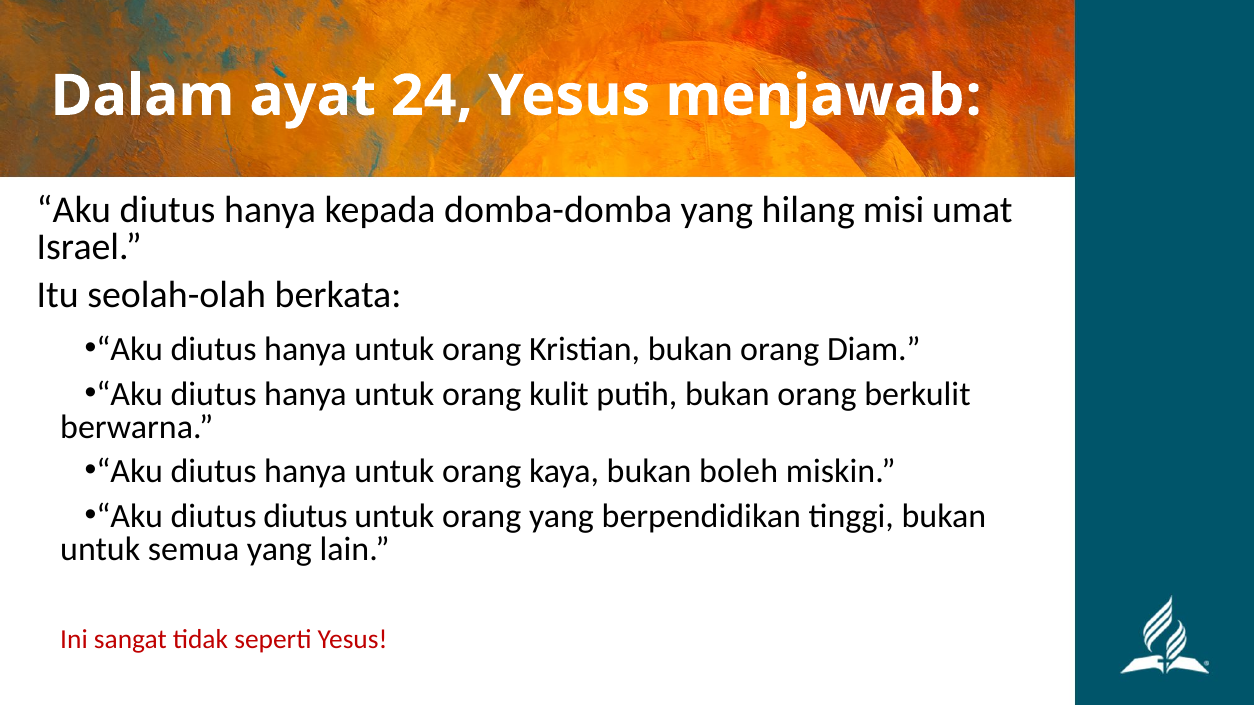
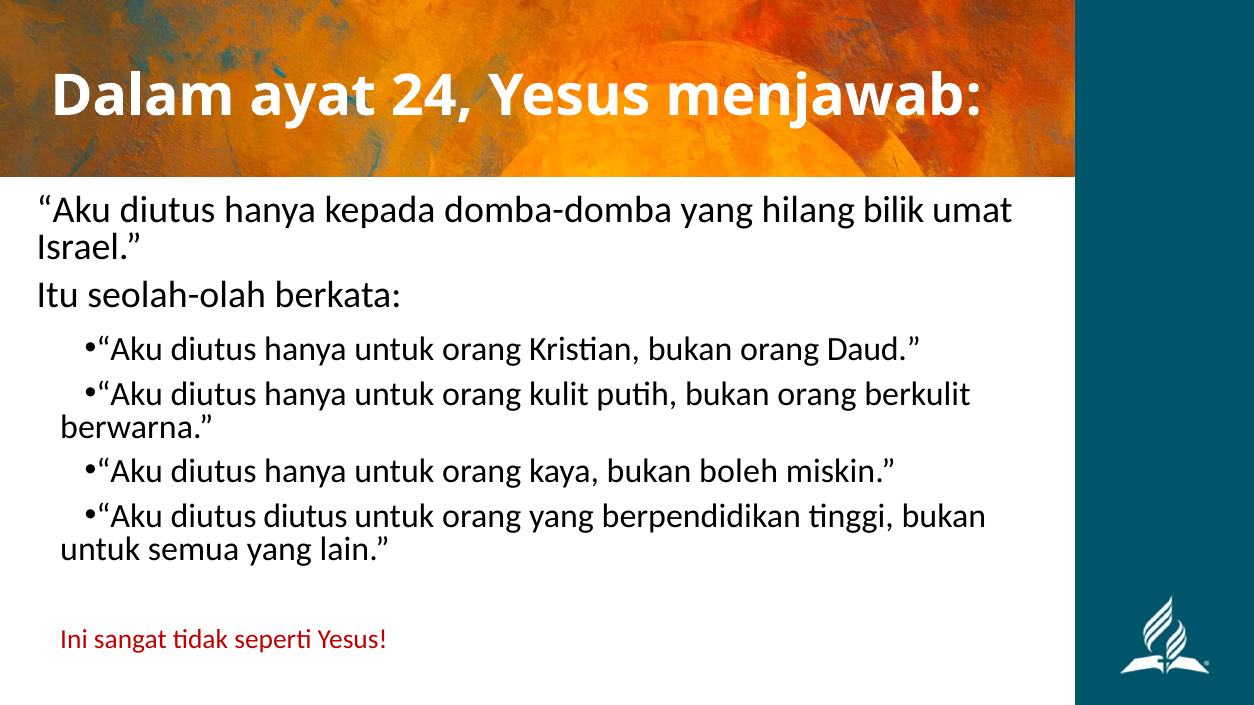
misi: misi -> bilik
Diam: Diam -> Daud
